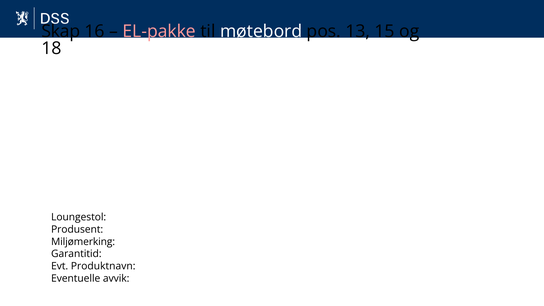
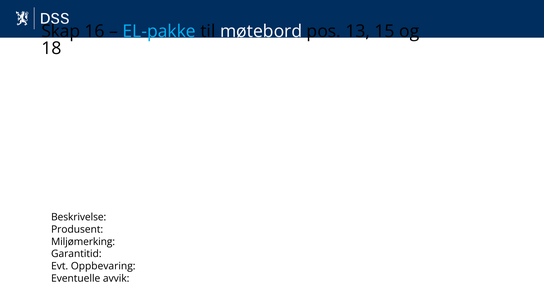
EL-pakke colour: pink -> light blue
Loungestol: Loungestol -> Beskrivelse
Produktnavn: Produktnavn -> Oppbevaring
